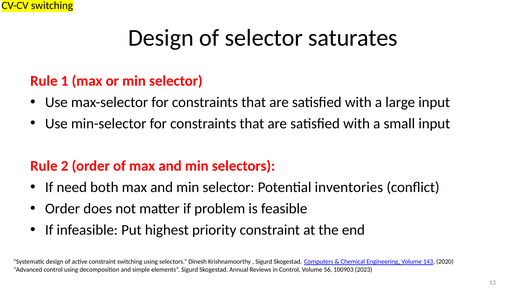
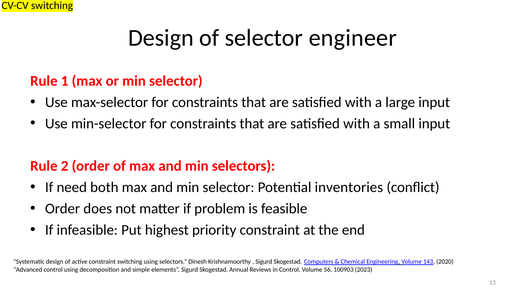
saturates: saturates -> engineer
